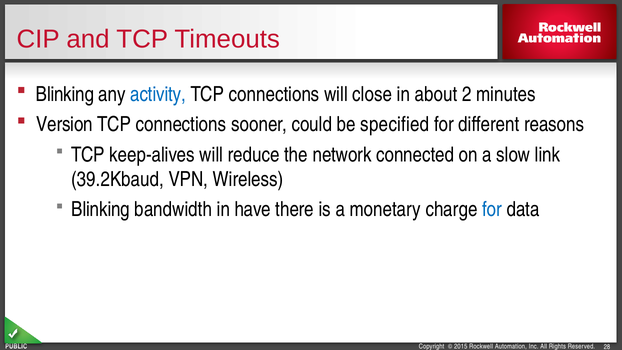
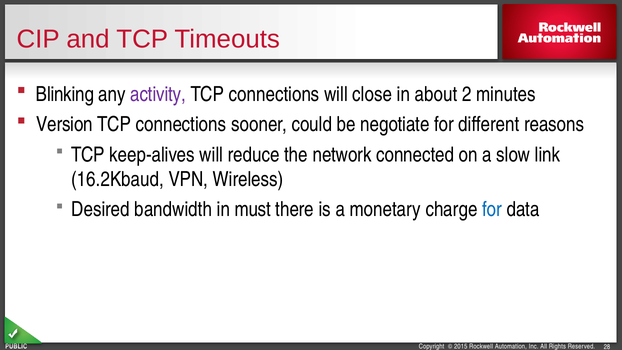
activity colour: blue -> purple
specified: specified -> negotiate
39.2Kbaud: 39.2Kbaud -> 16.2Kbaud
Blinking at (101, 210): Blinking -> Desired
have: have -> must
